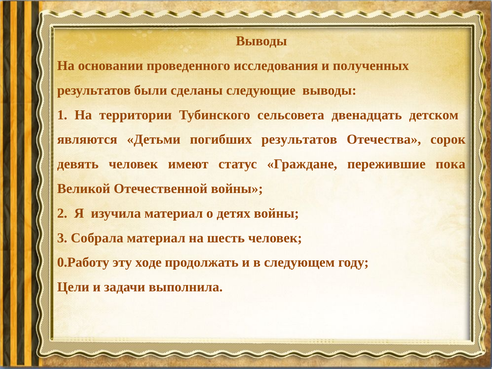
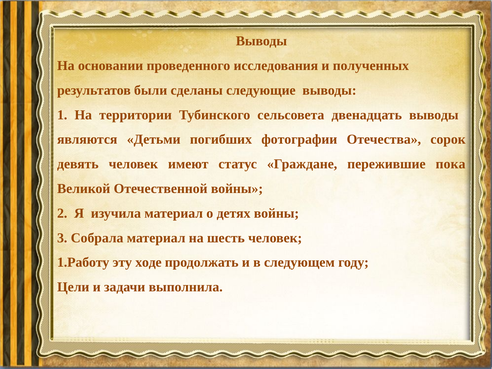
двенадцать детском: детском -> выводы
погибших результатов: результатов -> фотографии
0.Работу: 0.Работу -> 1.Работу
